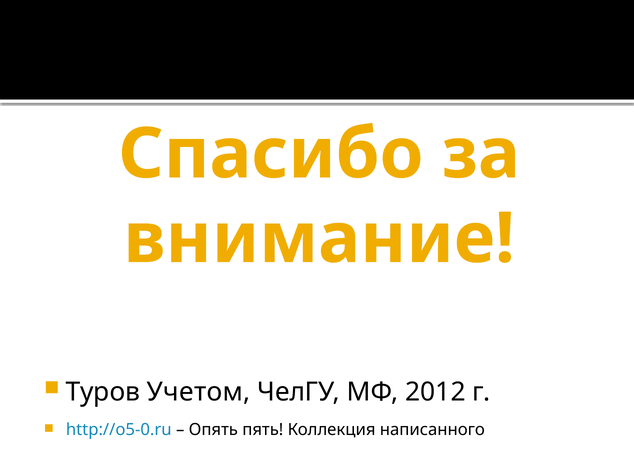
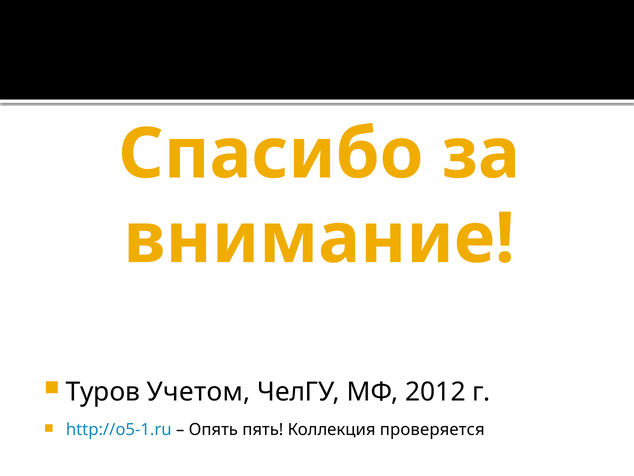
http://o5-0.ru: http://o5-0.ru -> http://o5-1.ru
написанного: написанного -> проверяется
